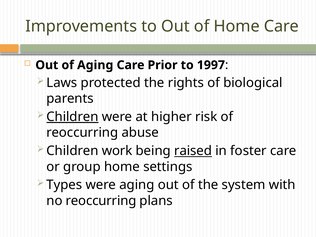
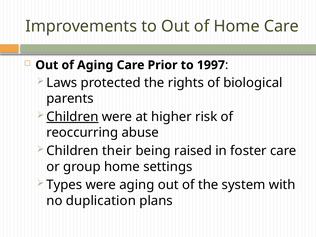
work: work -> their
raised underline: present -> none
no reoccurring: reoccurring -> duplication
